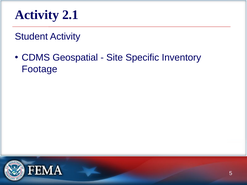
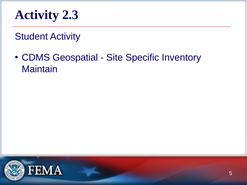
2.1: 2.1 -> 2.3
Footage: Footage -> Maintain
